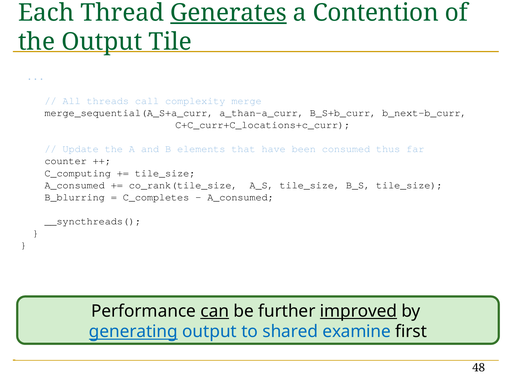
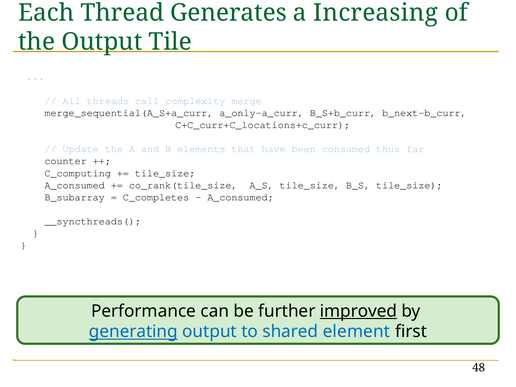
Generates underline: present -> none
Contention: Contention -> Increasing
a_than-a_curr: a_than-a_curr -> a_only-a_curr
B_blurring: B_blurring -> B_subarray
can underline: present -> none
examine: examine -> element
